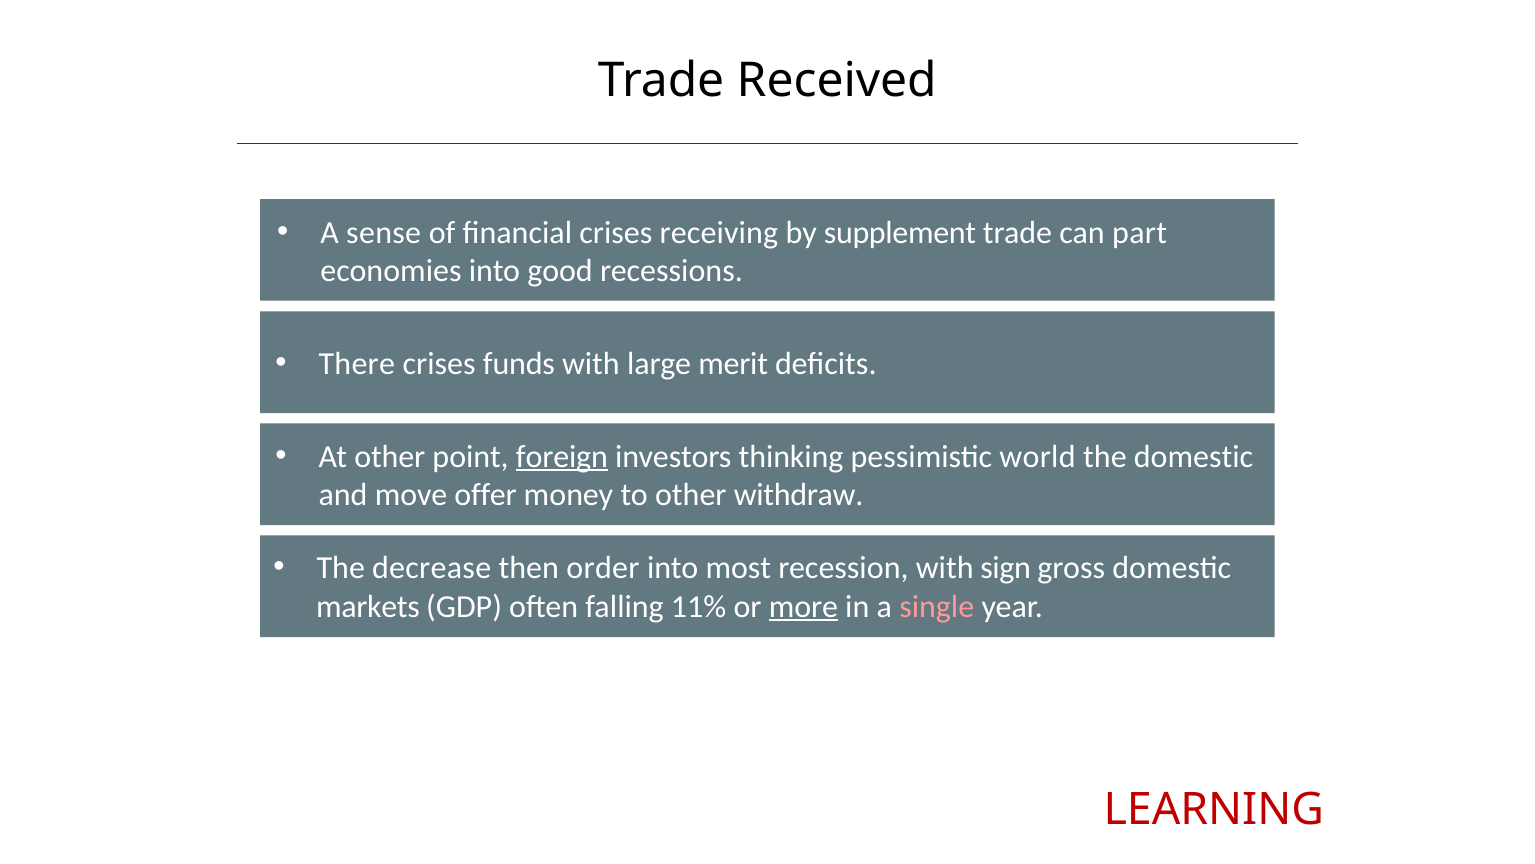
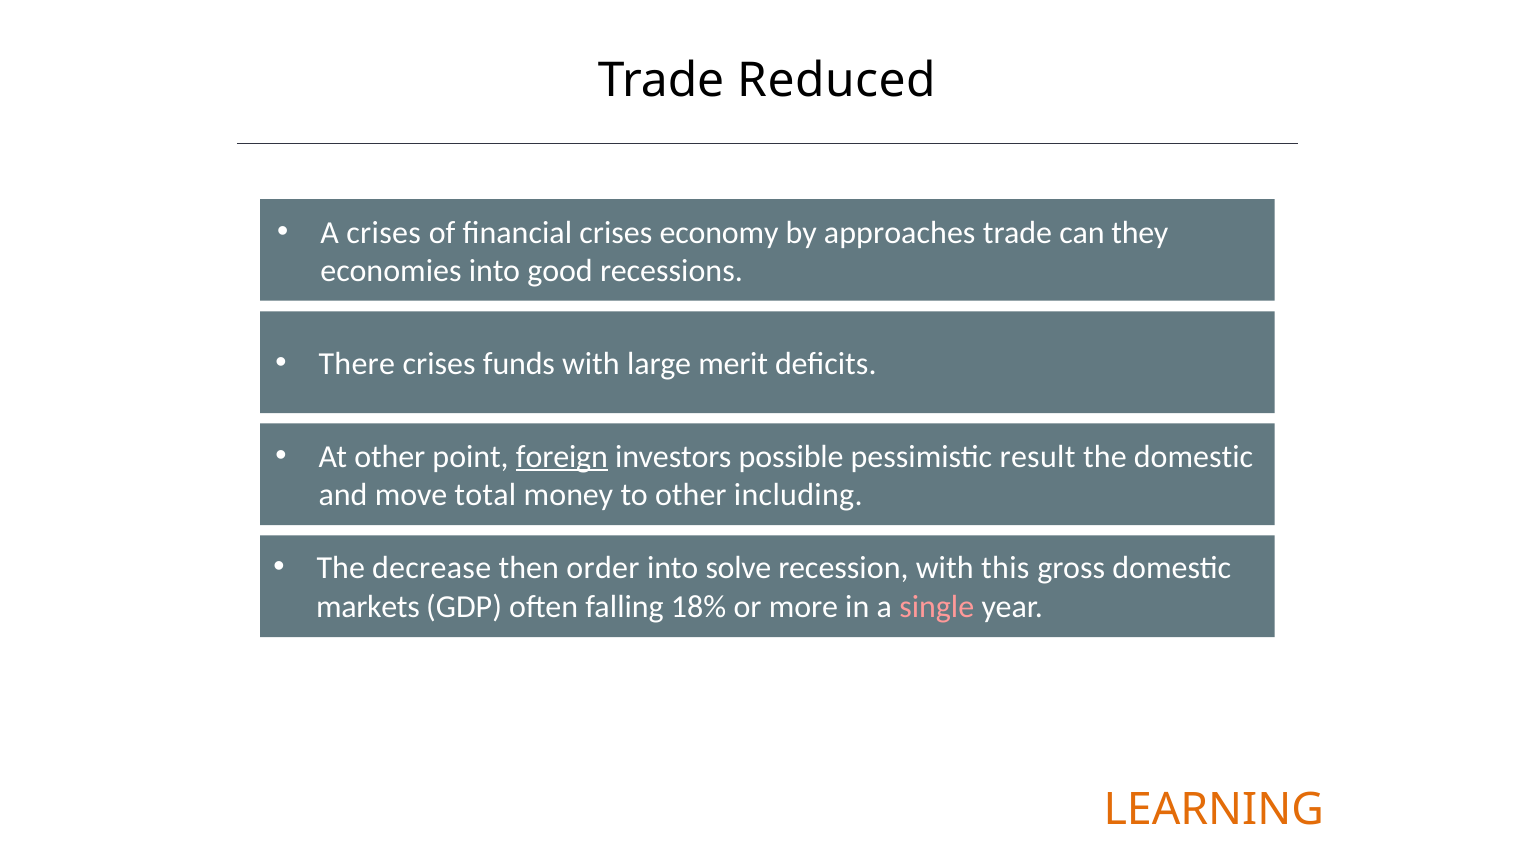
Received: Received -> Reduced
A sense: sense -> crises
receiving: receiving -> economy
supplement: supplement -> approaches
part: part -> they
thinking: thinking -> possible
world: world -> result
offer: offer -> total
withdraw: withdraw -> including
most: most -> solve
sign: sign -> this
11%: 11% -> 18%
more underline: present -> none
LEARNING colour: red -> orange
